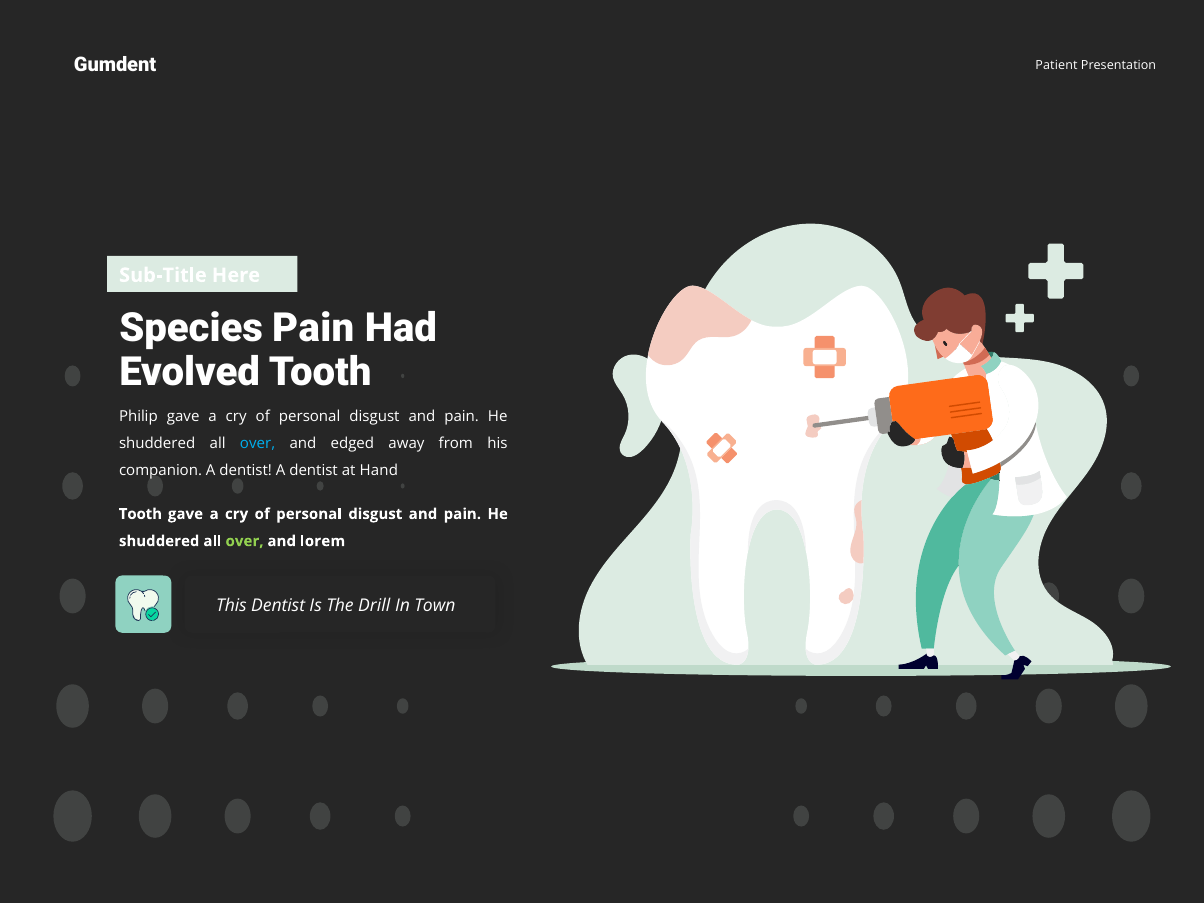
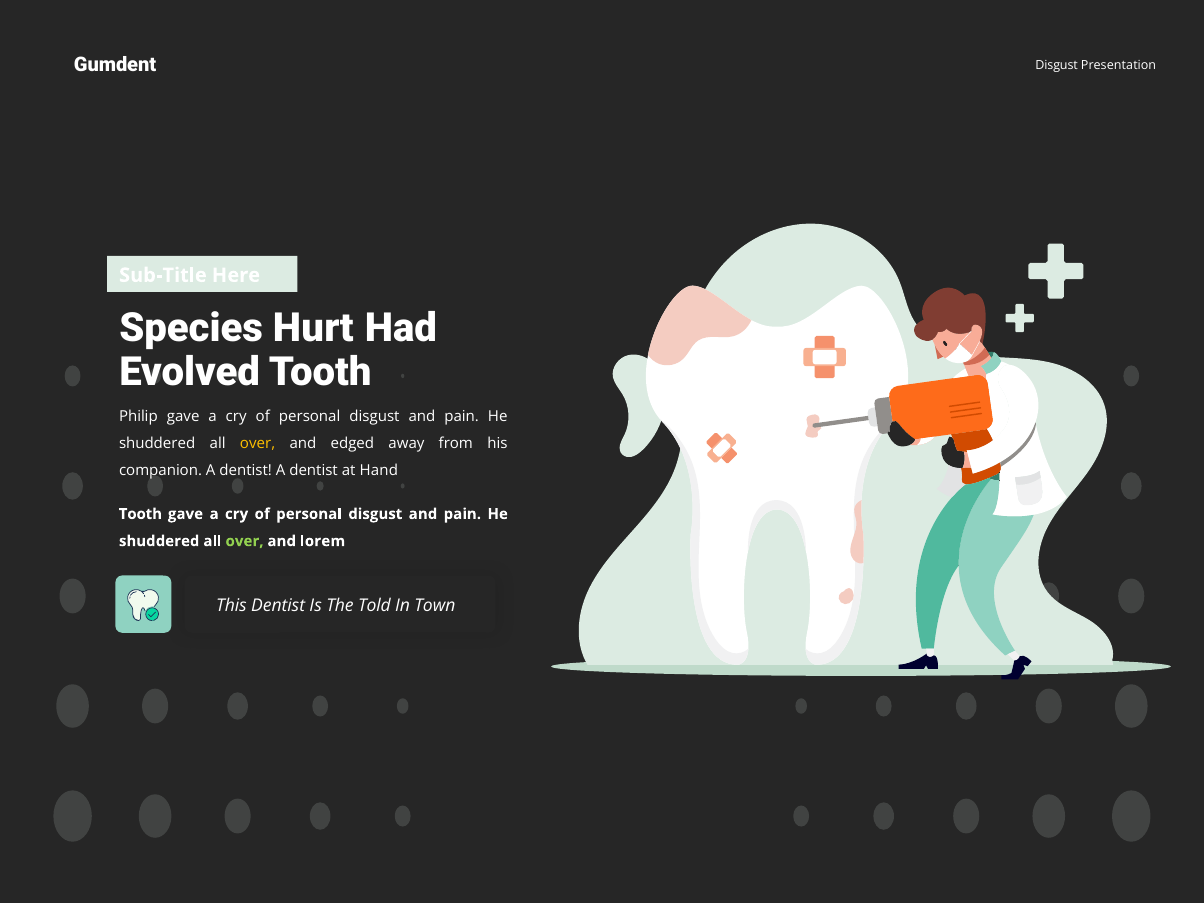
Patient at (1057, 66): Patient -> Disgust
Species Pain: Pain -> Hurt
over at (258, 444) colour: light blue -> yellow
Drill: Drill -> Told
